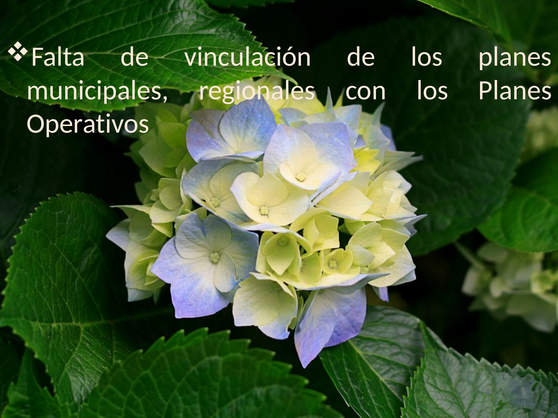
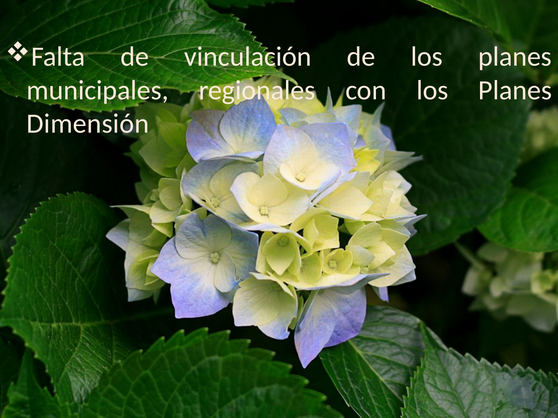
Operativos: Operativos -> Dimensión
